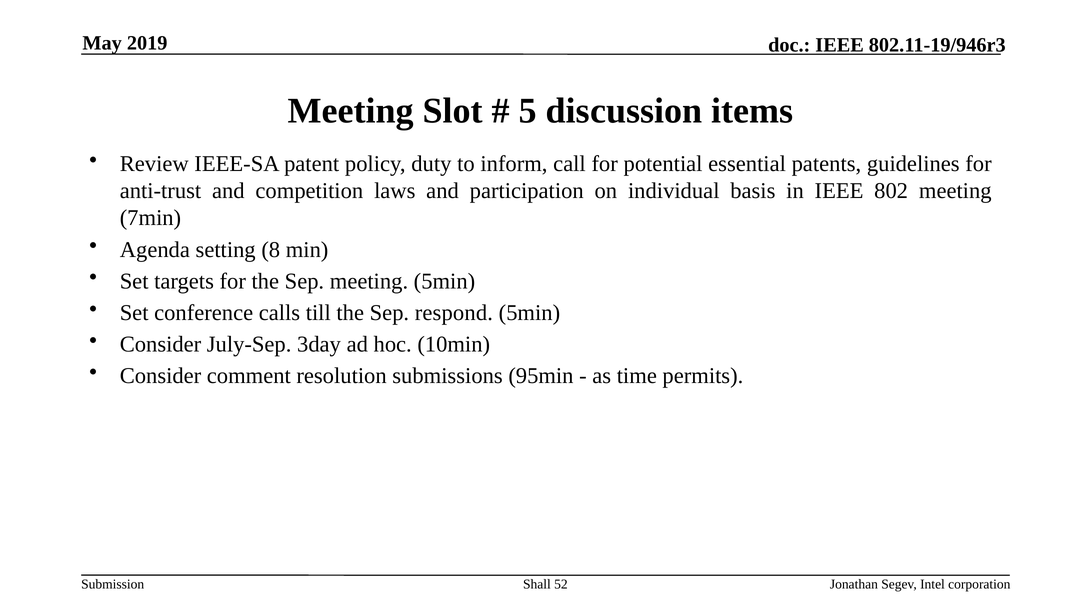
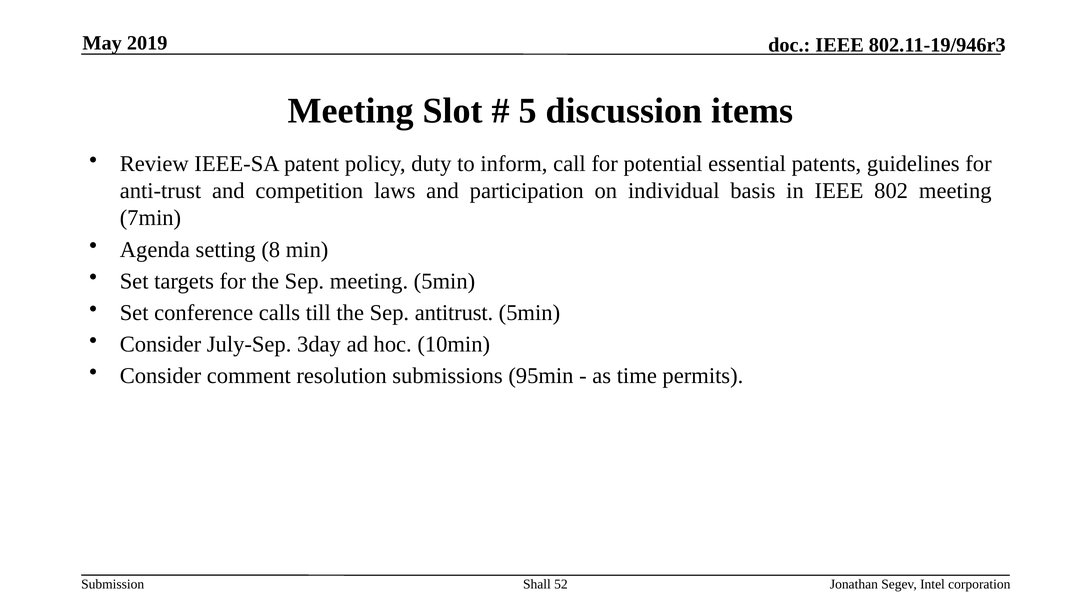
respond: respond -> antitrust
